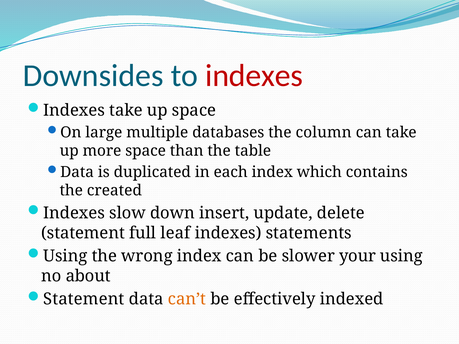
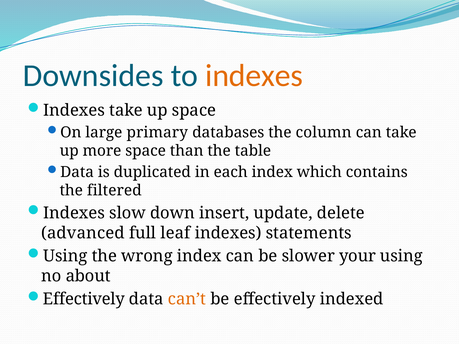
indexes at (254, 76) colour: red -> orange
multiple: multiple -> primary
created: created -> filtered
statement at (83, 233): statement -> advanced
Statement at (84, 299): Statement -> Effectively
